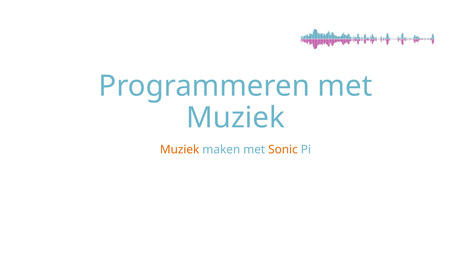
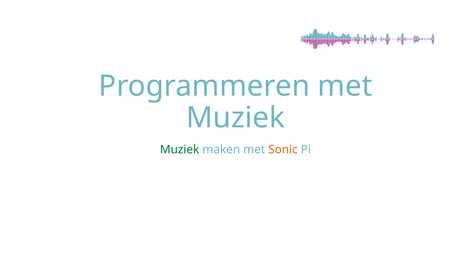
Muziek at (180, 150) colour: orange -> green
